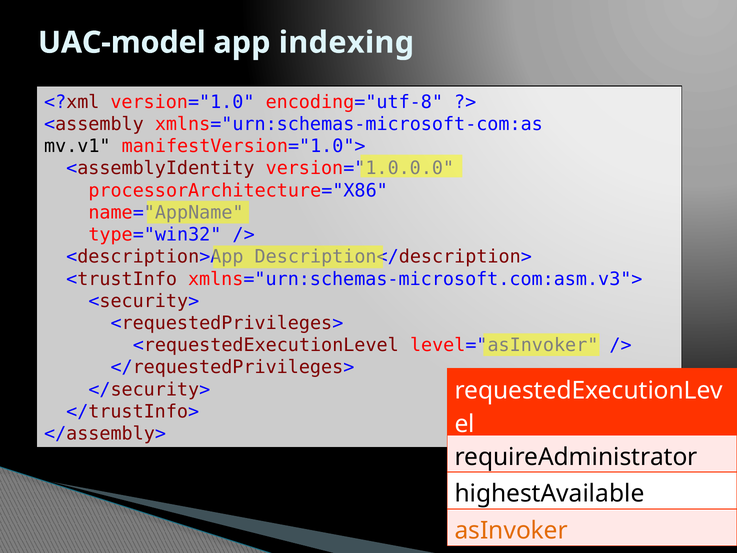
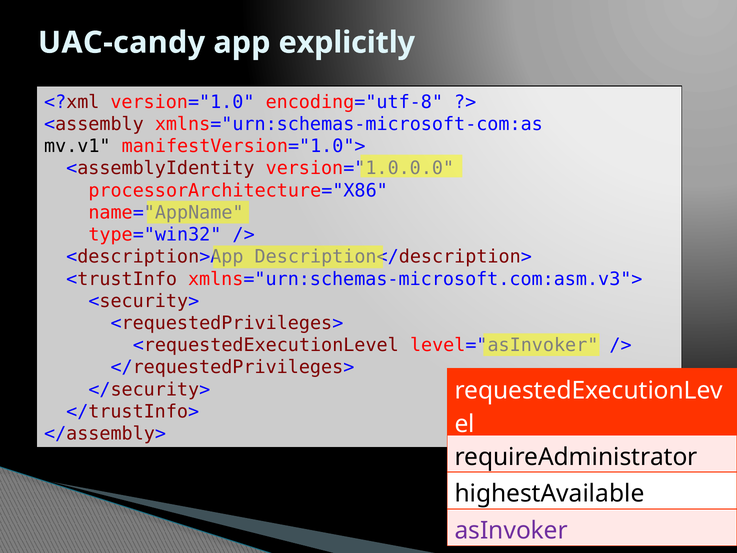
UAC-model: UAC-model -> UAC-candy
indexing: indexing -> explicitly
asInvoker colour: orange -> purple
